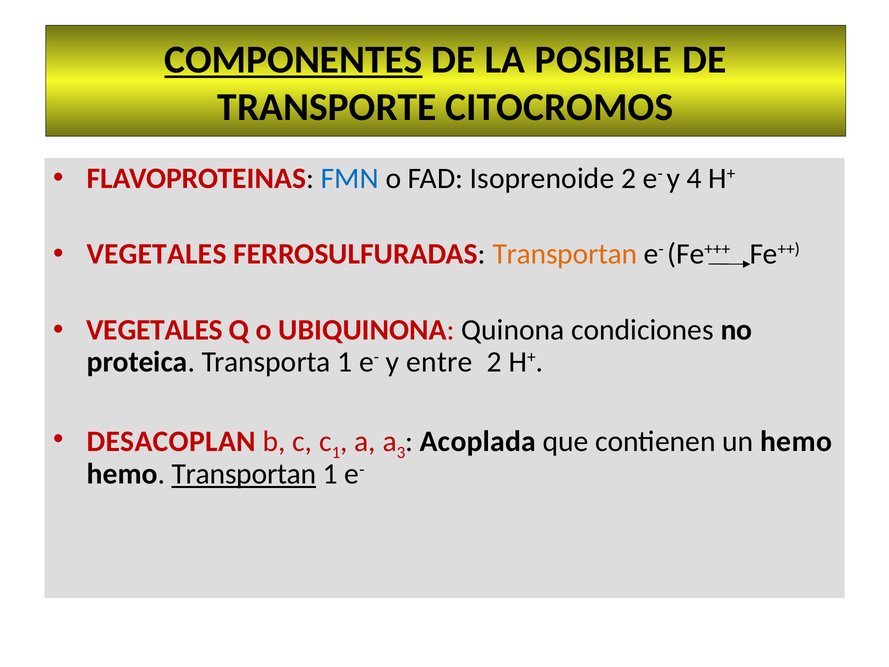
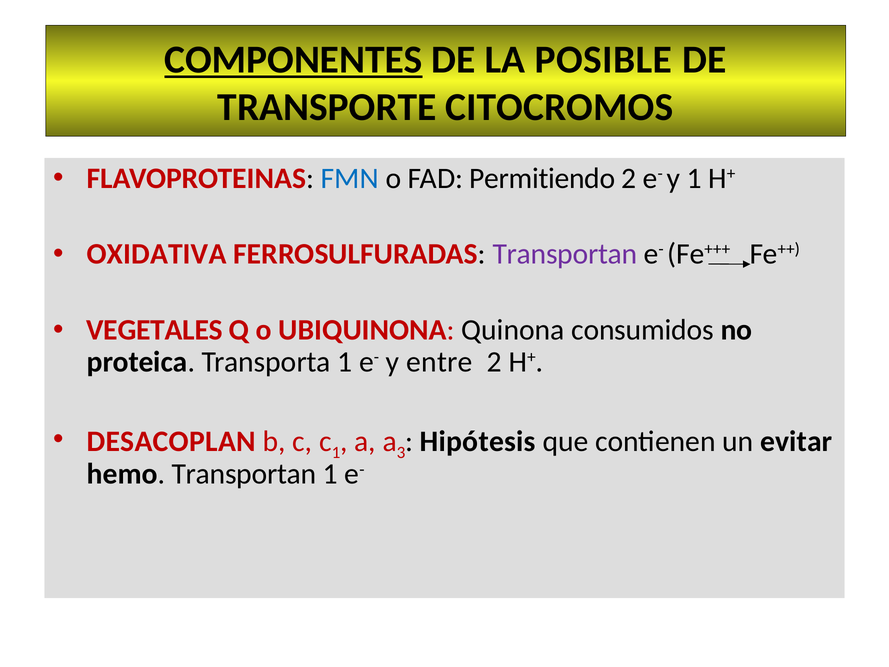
Isoprenoide: Isoprenoide -> Permitiendo
y 4: 4 -> 1
VEGETALES at (157, 254): VEGETALES -> OXIDATIVA
Transportan at (565, 254) colour: orange -> purple
condiciones: condiciones -> consumidos
Acoplada: Acoplada -> Hipótesis
un hemo: hemo -> evitar
Transportan at (244, 474) underline: present -> none
